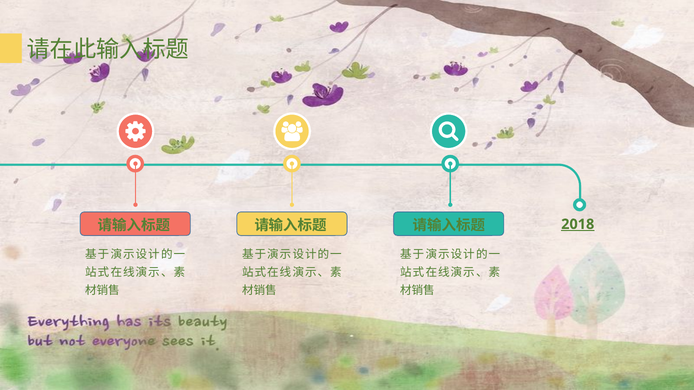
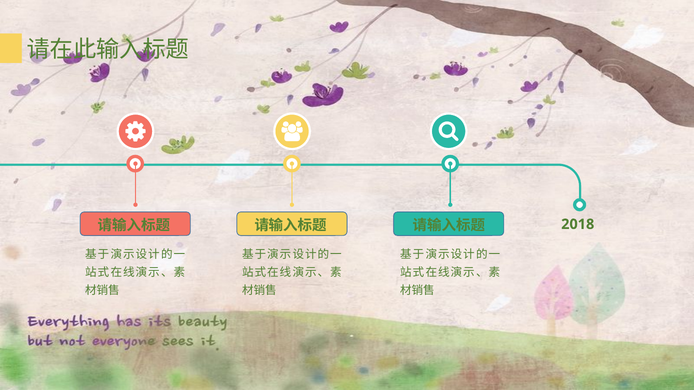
2018 underline: present -> none
